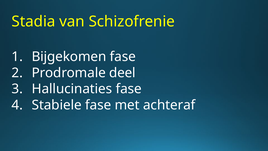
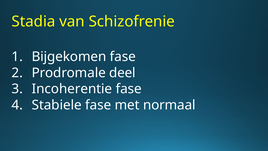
Hallucinaties: Hallucinaties -> Incoherentie
achteraf: achteraf -> normaal
